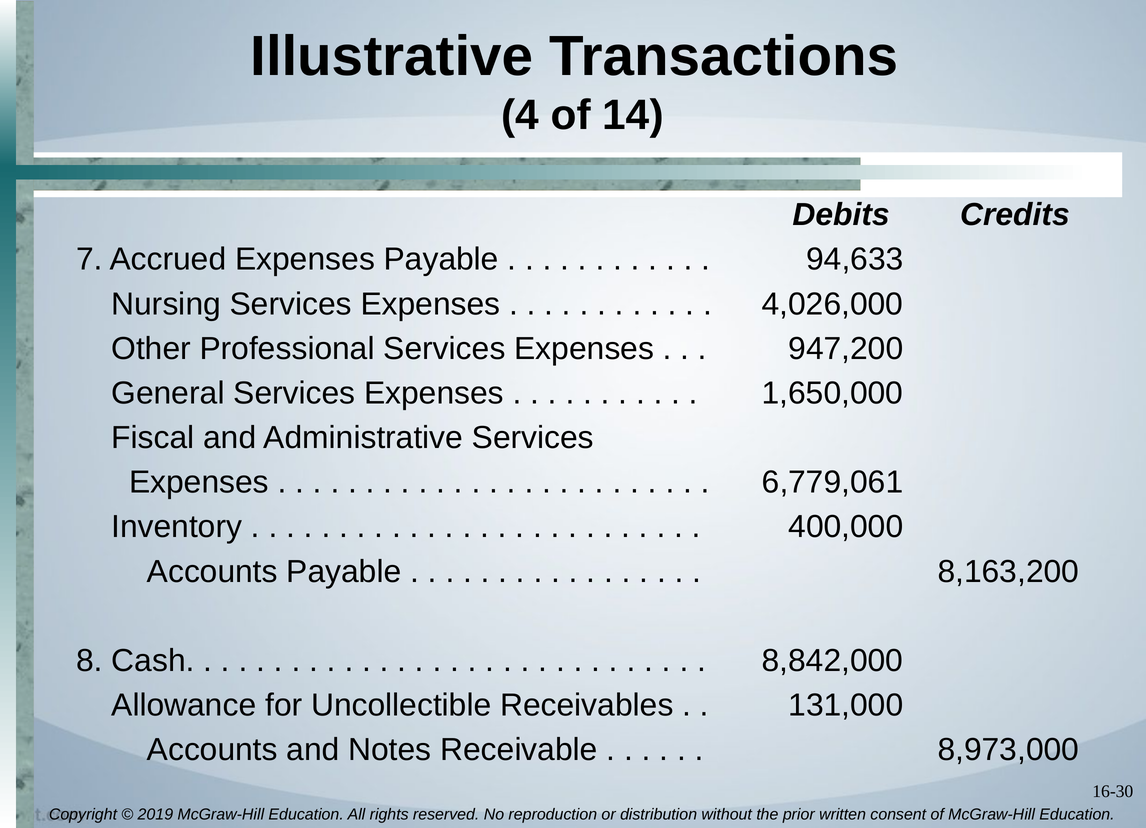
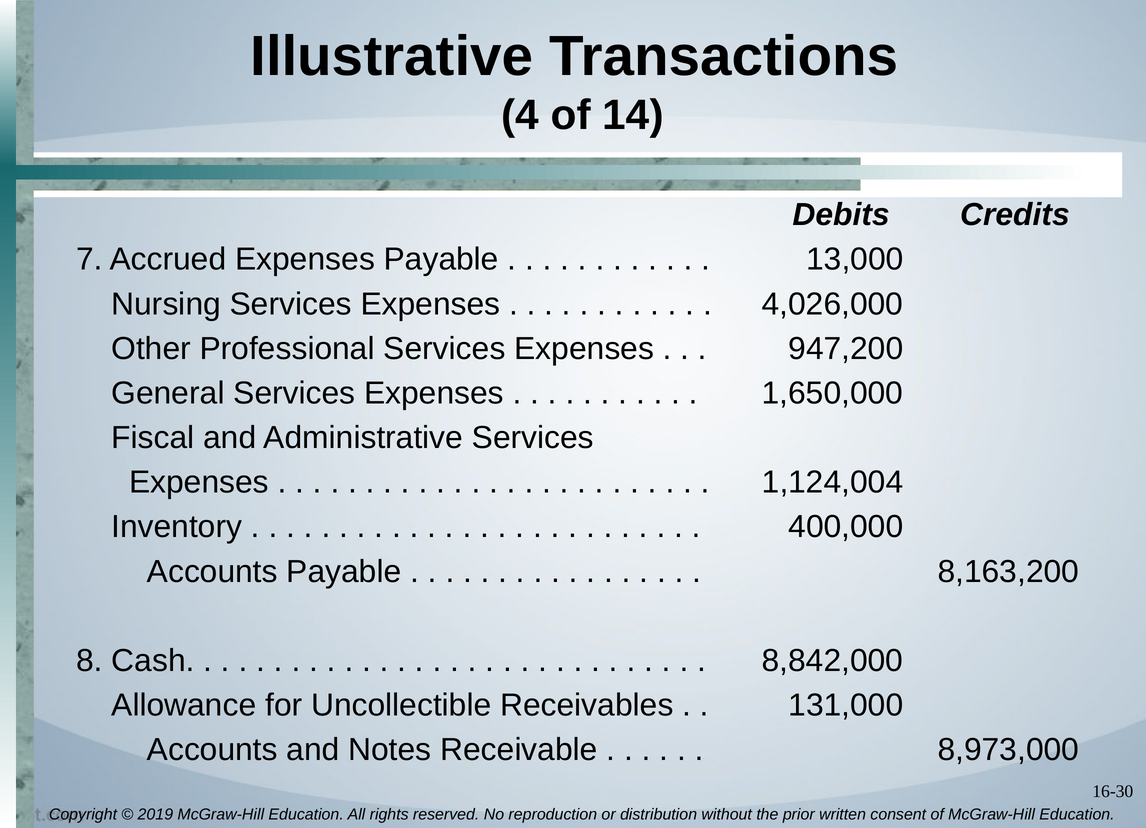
94,633: 94,633 -> 13,000
6,779,061: 6,779,061 -> 1,124,004
